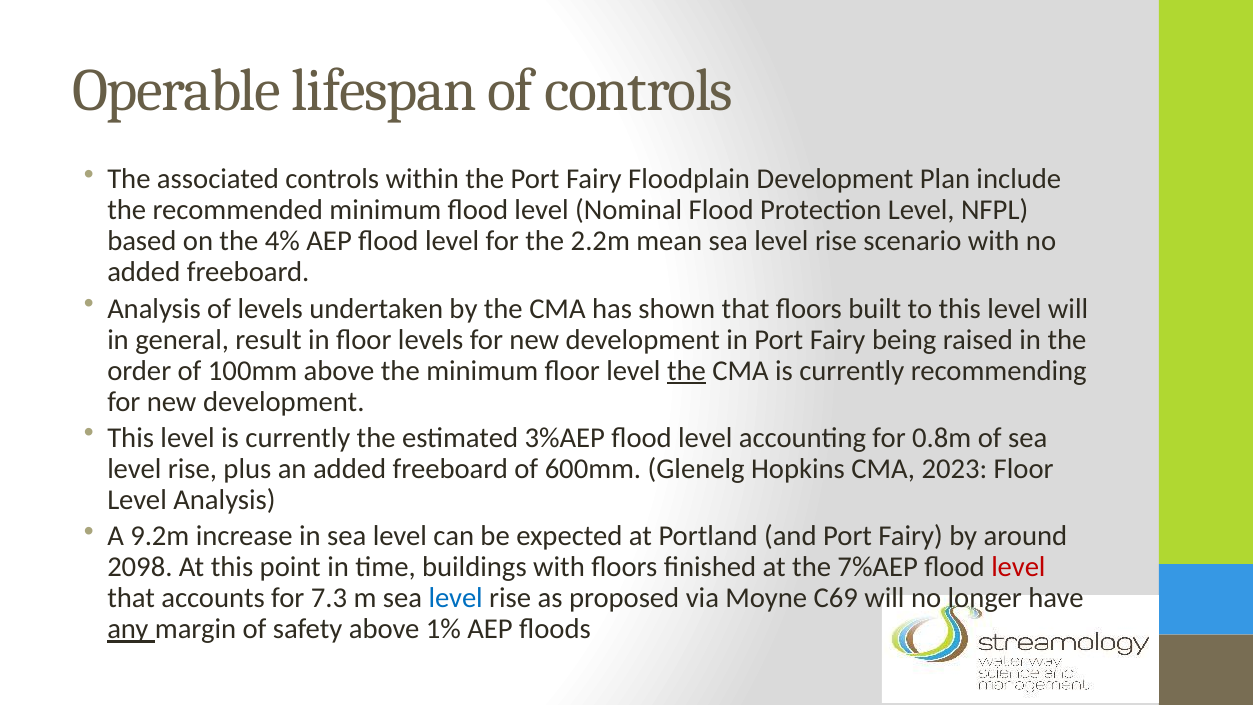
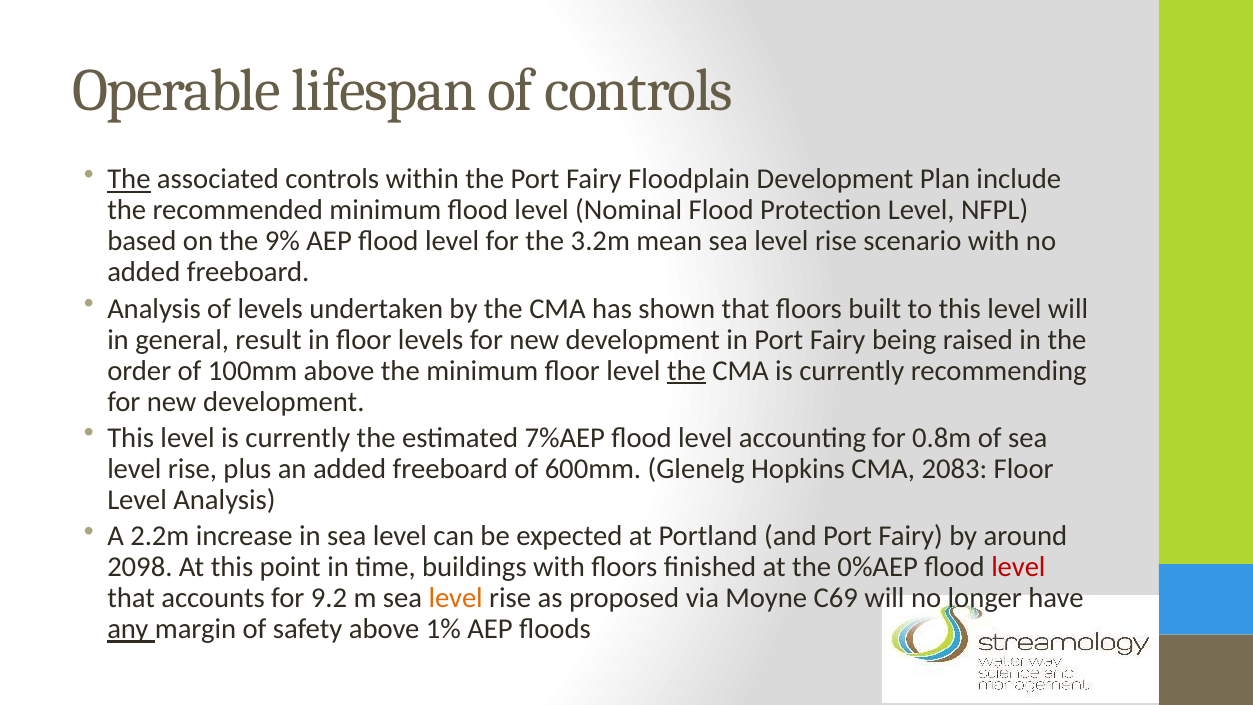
The at (129, 179) underline: none -> present
4%: 4% -> 9%
2.2m: 2.2m -> 3.2m
3%AEP: 3%AEP -> 7%AEP
2023: 2023 -> 2083
9.2m: 9.2m -> 2.2m
7%AEP: 7%AEP -> 0%AEP
7.3: 7.3 -> 9.2
level at (456, 598) colour: blue -> orange
